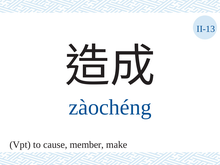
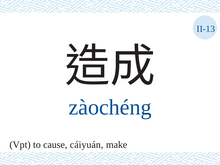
member: member -> cáiyuán
